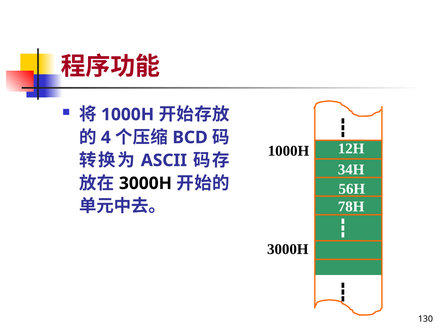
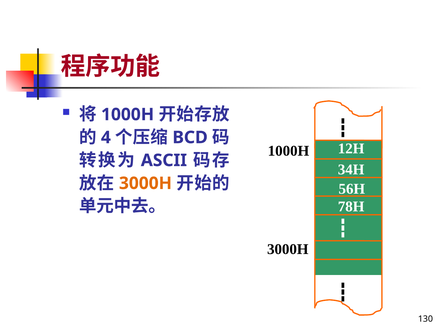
3000H at (145, 183) colour: black -> orange
